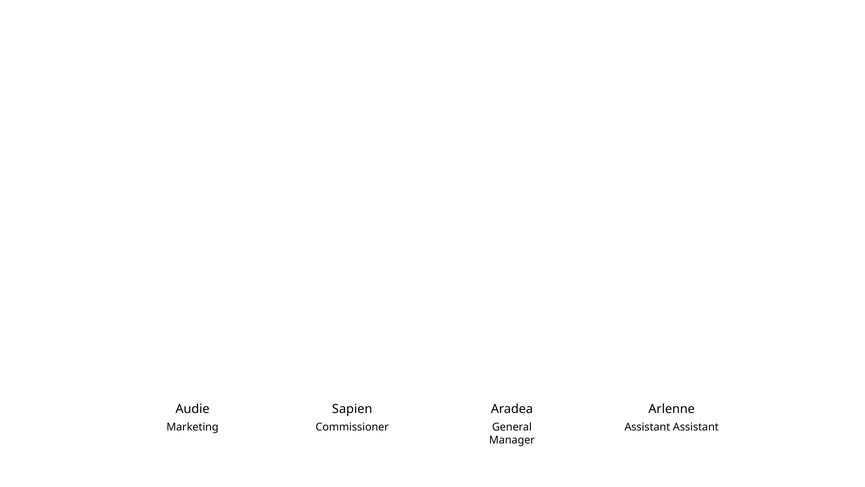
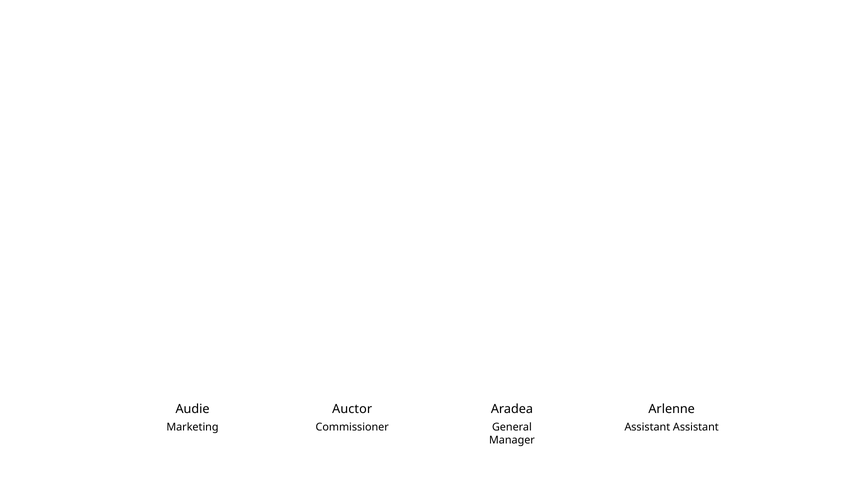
Sapien: Sapien -> Auctor
